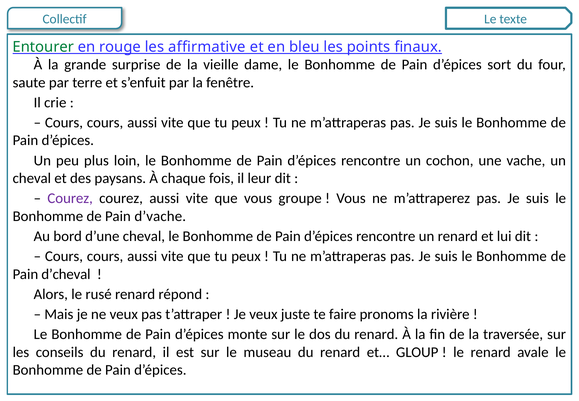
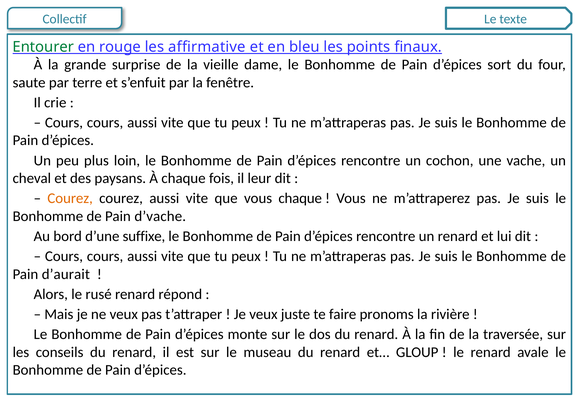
Courez at (70, 198) colour: purple -> orange
vous groupe: groupe -> chaque
d’une cheval: cheval -> suffixe
d’cheval: d’cheval -> d’aurait
